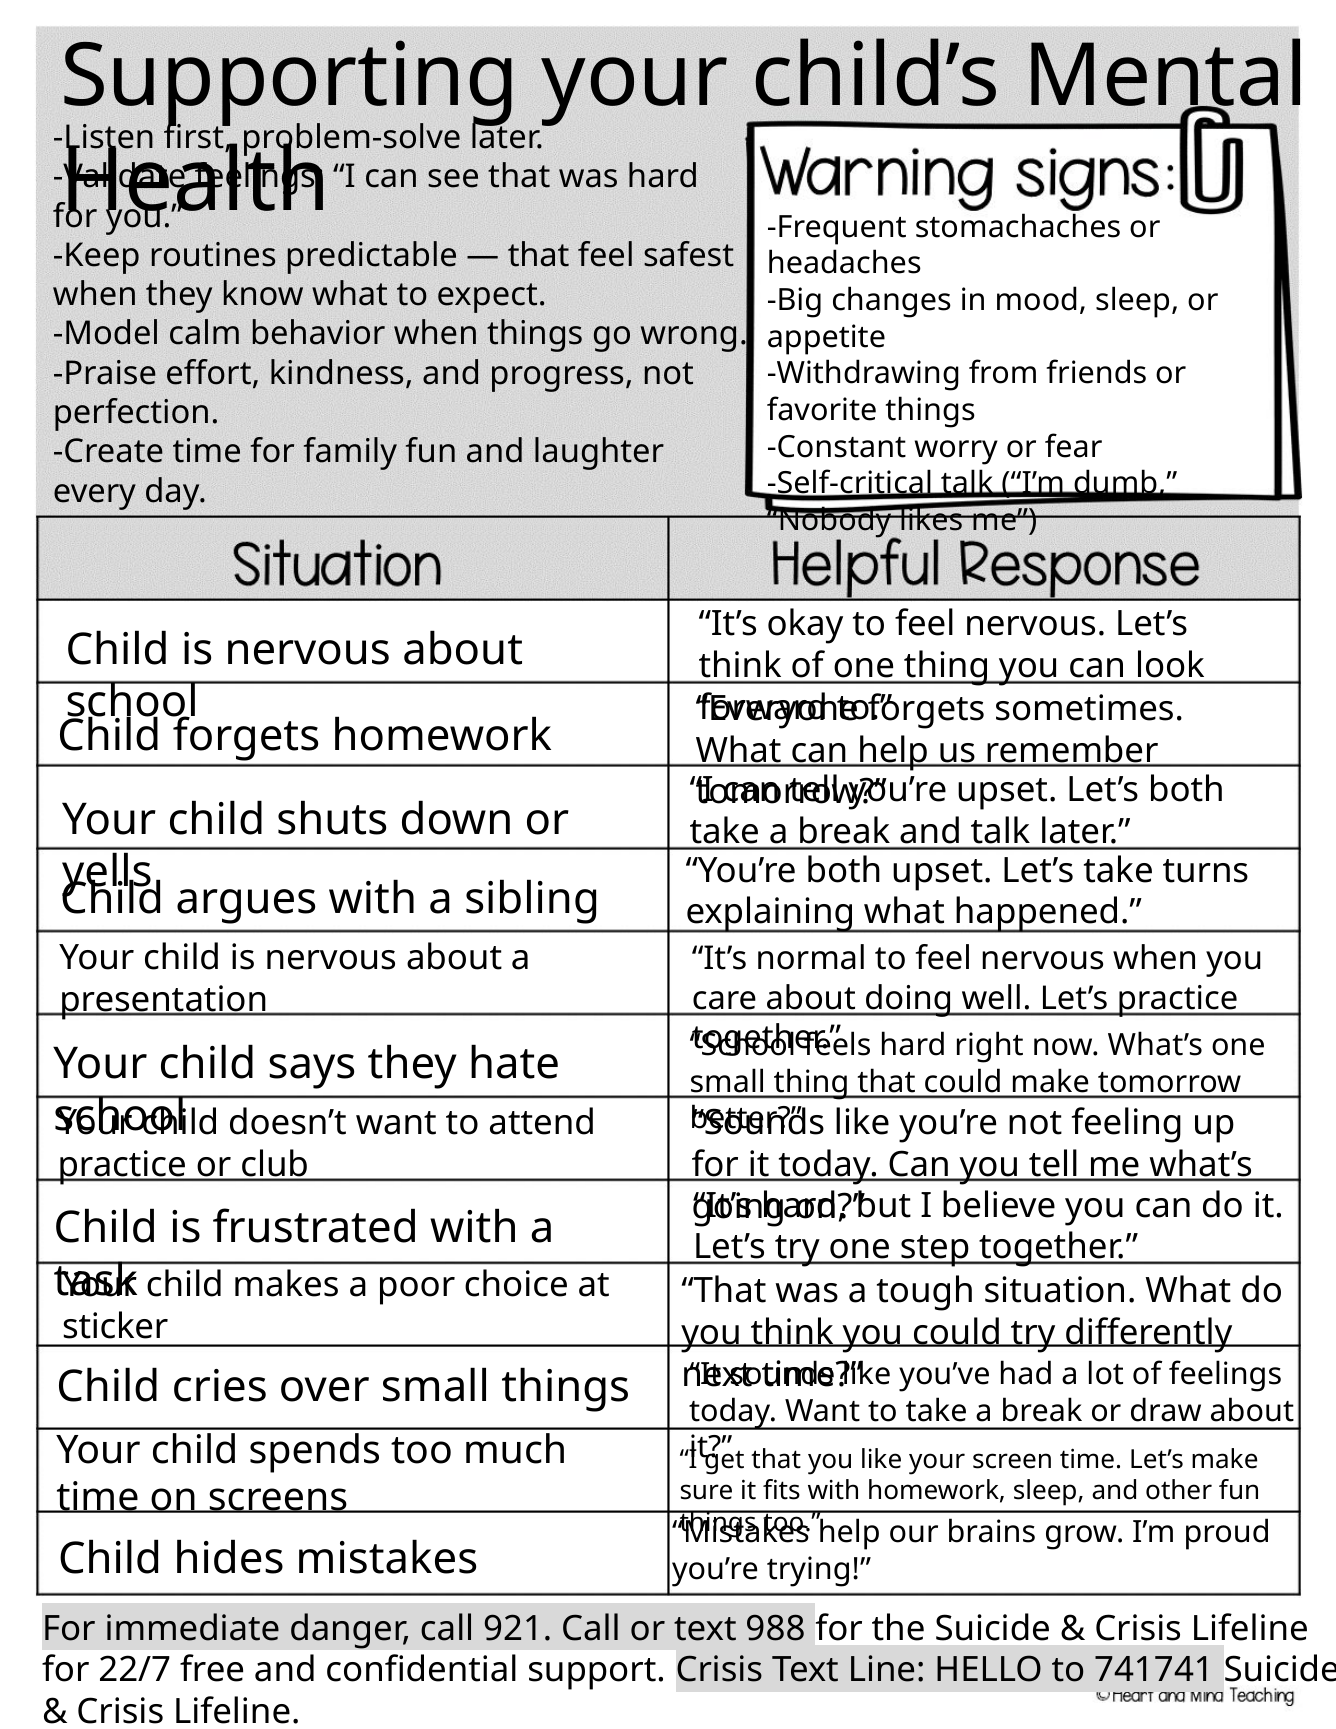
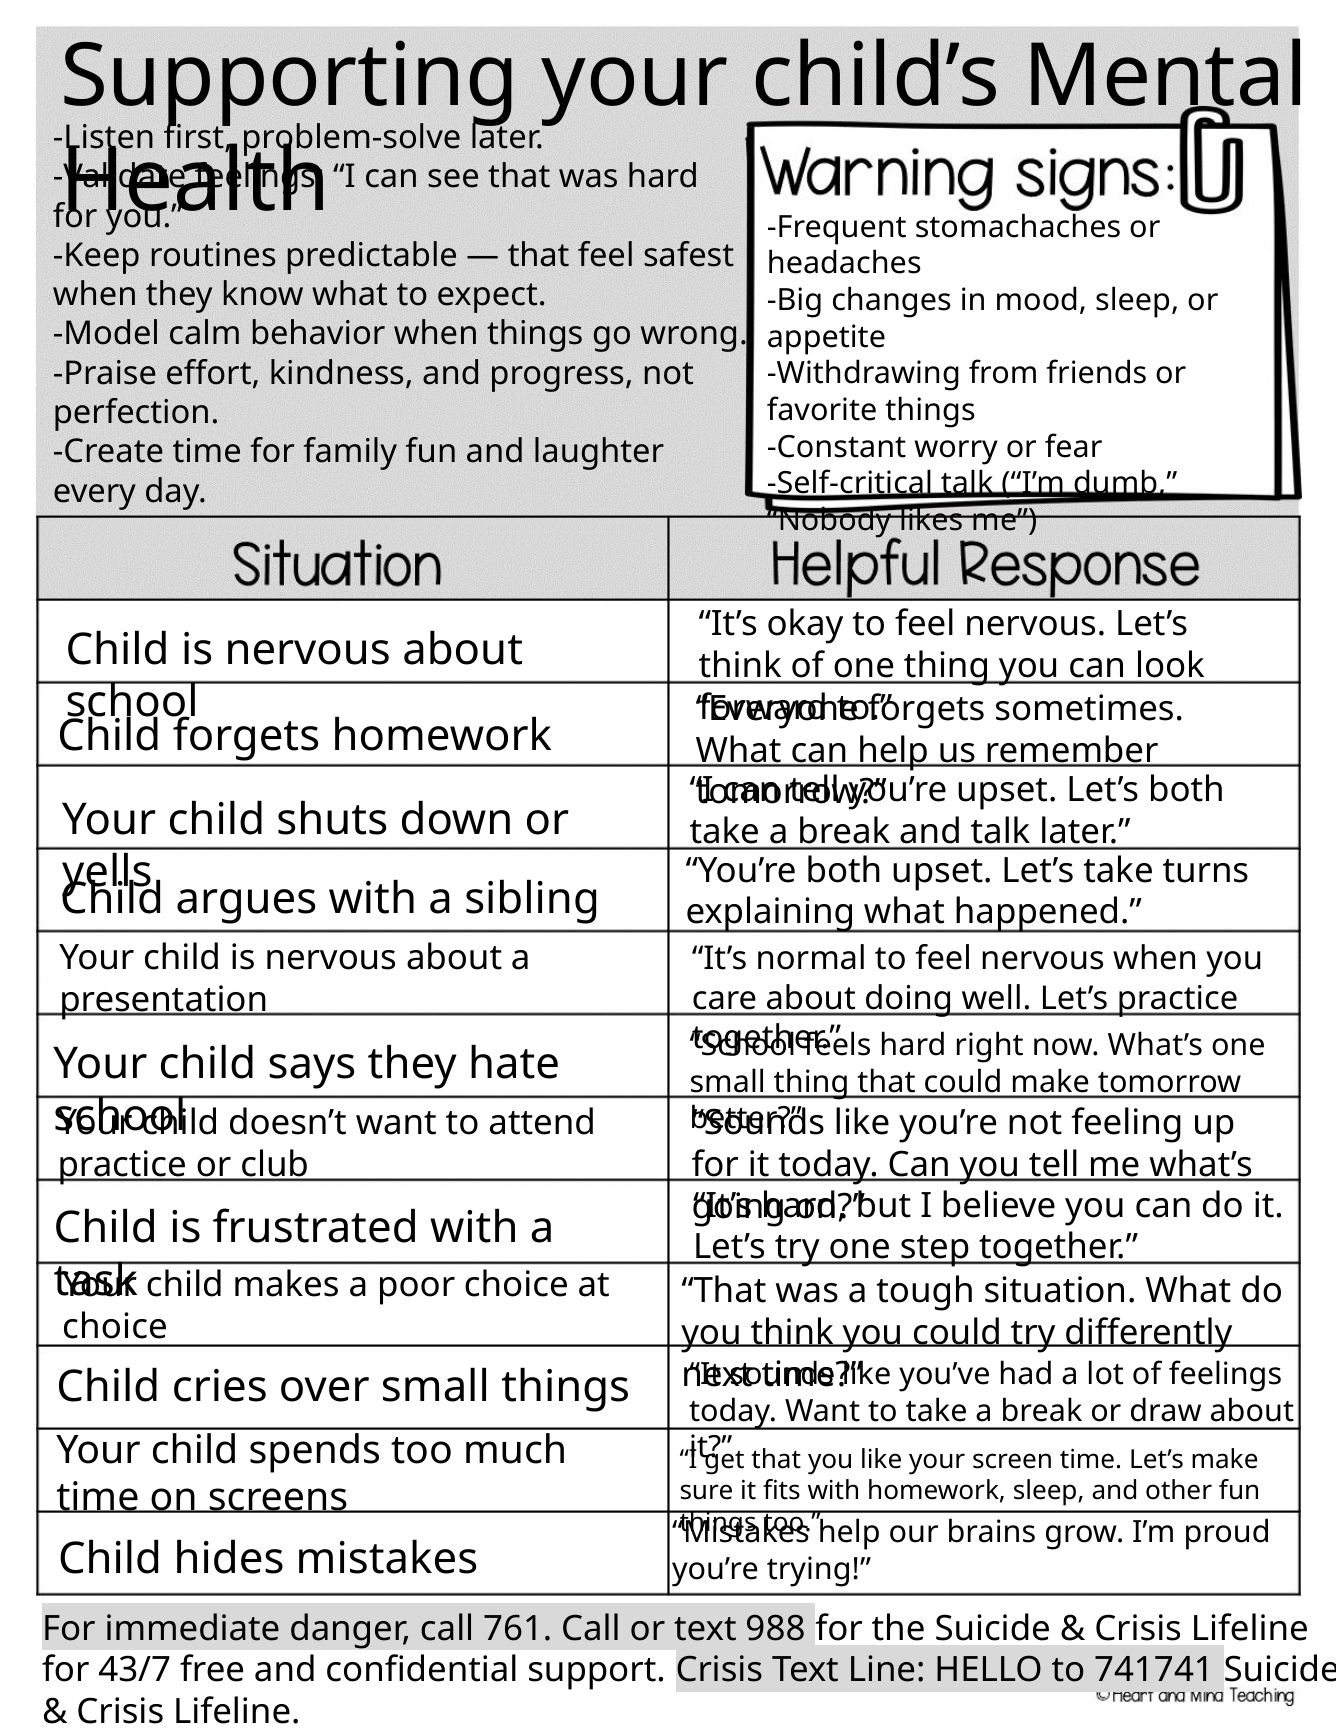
sticker at (115, 1327): sticker -> choice
921: 921 -> 761
22/7: 22/7 -> 43/7
